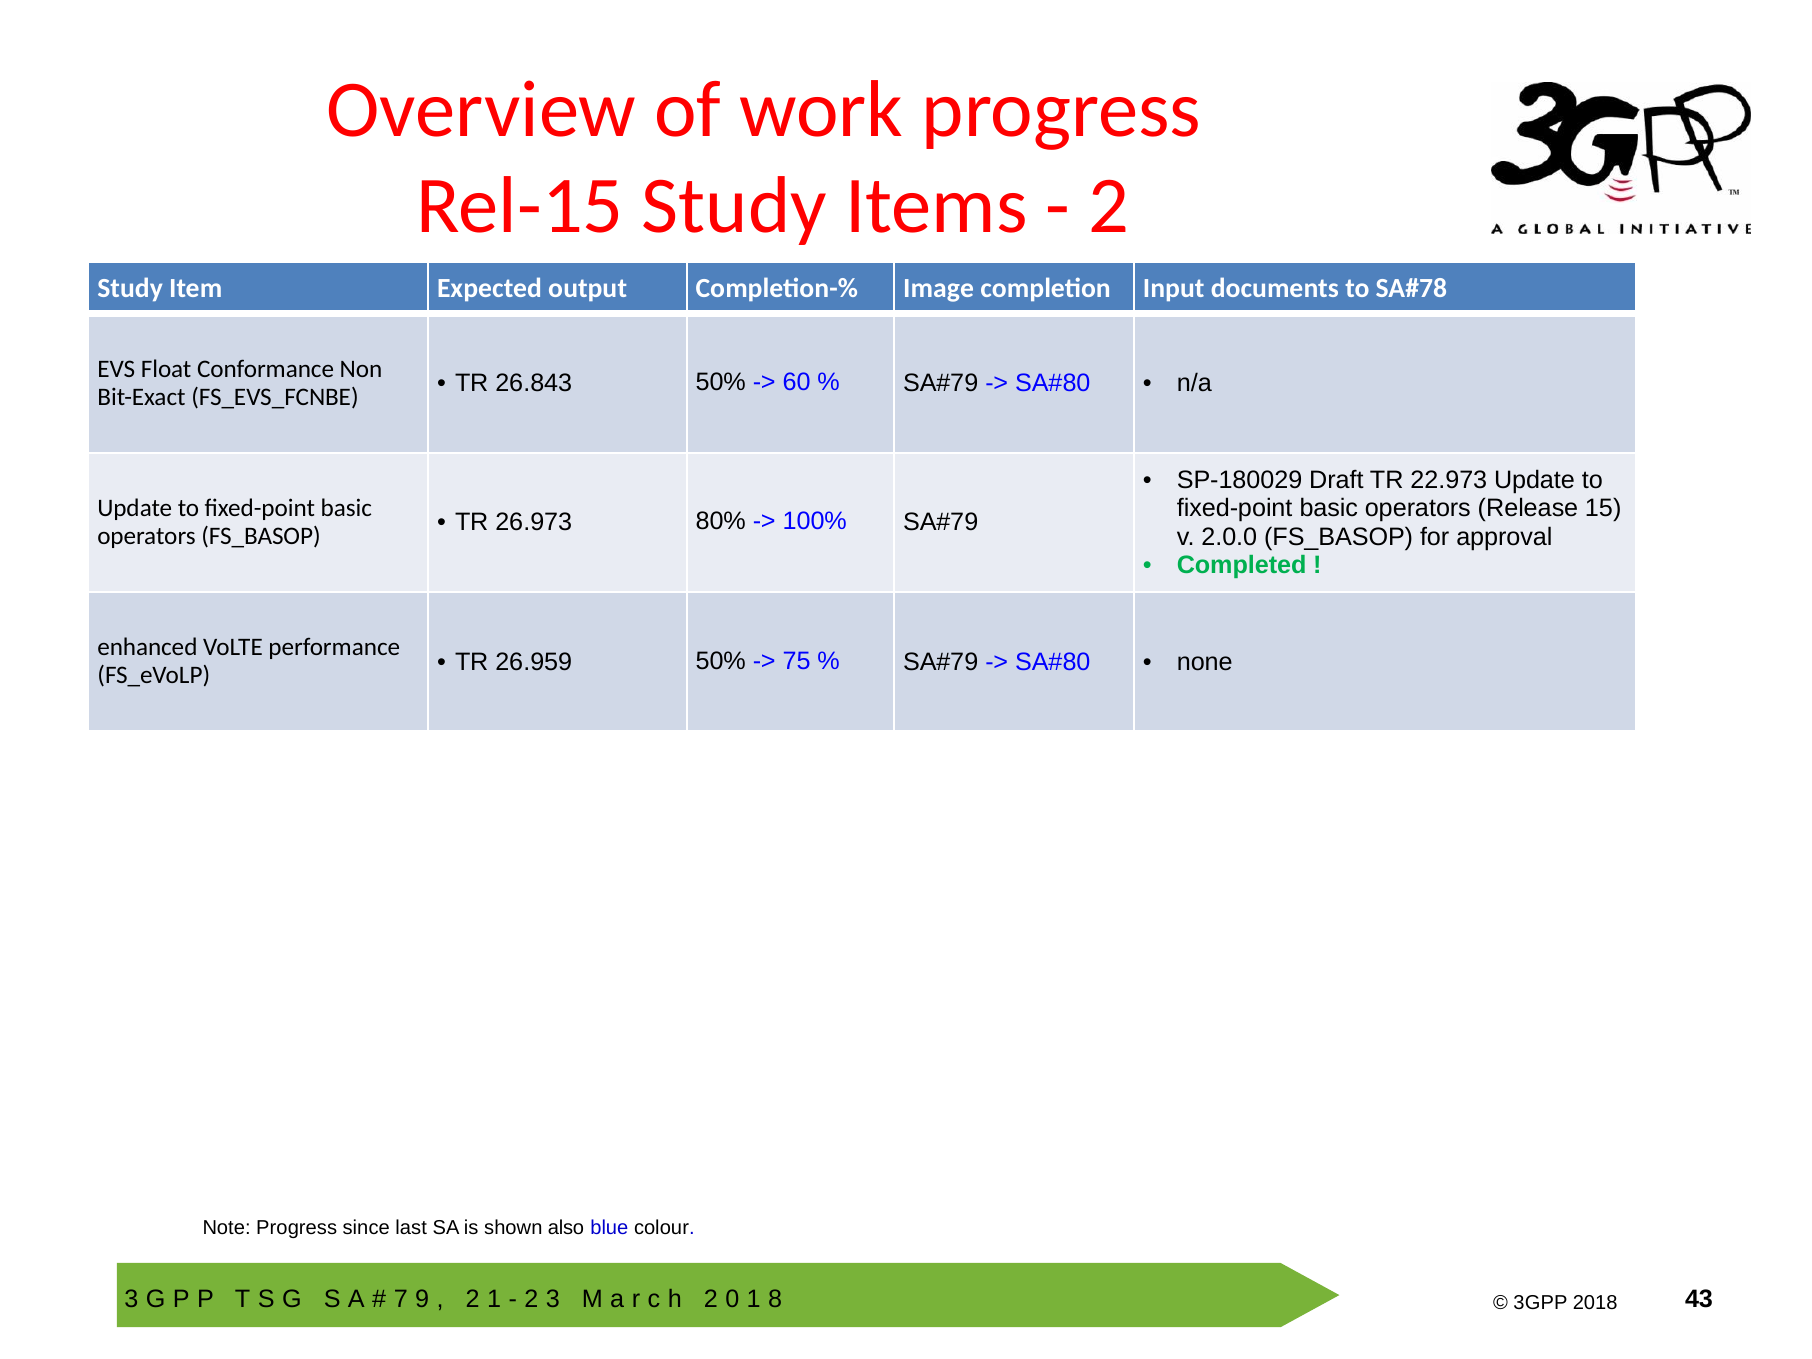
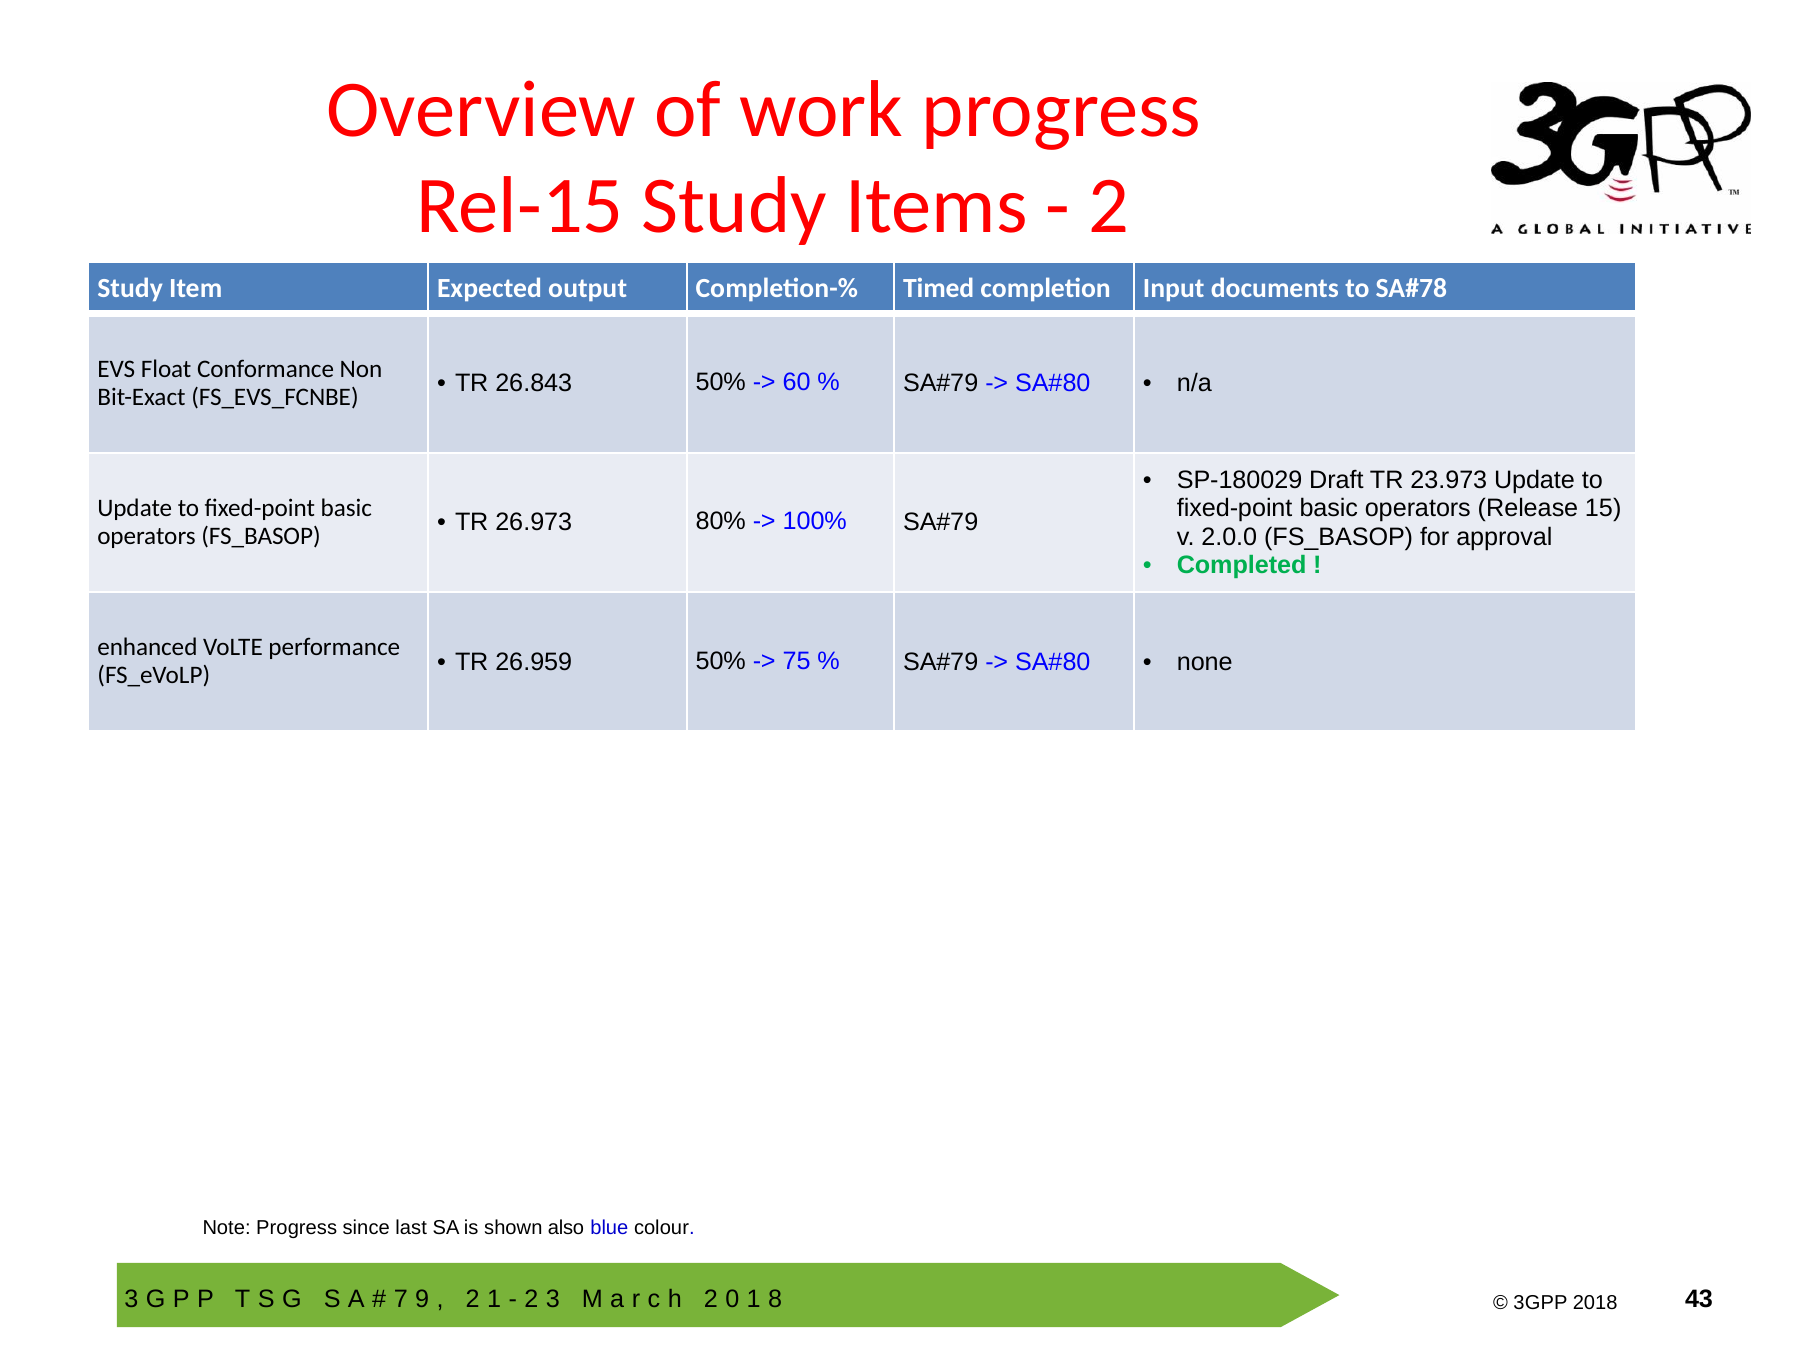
Image: Image -> Timed
22.973: 22.973 -> 23.973
